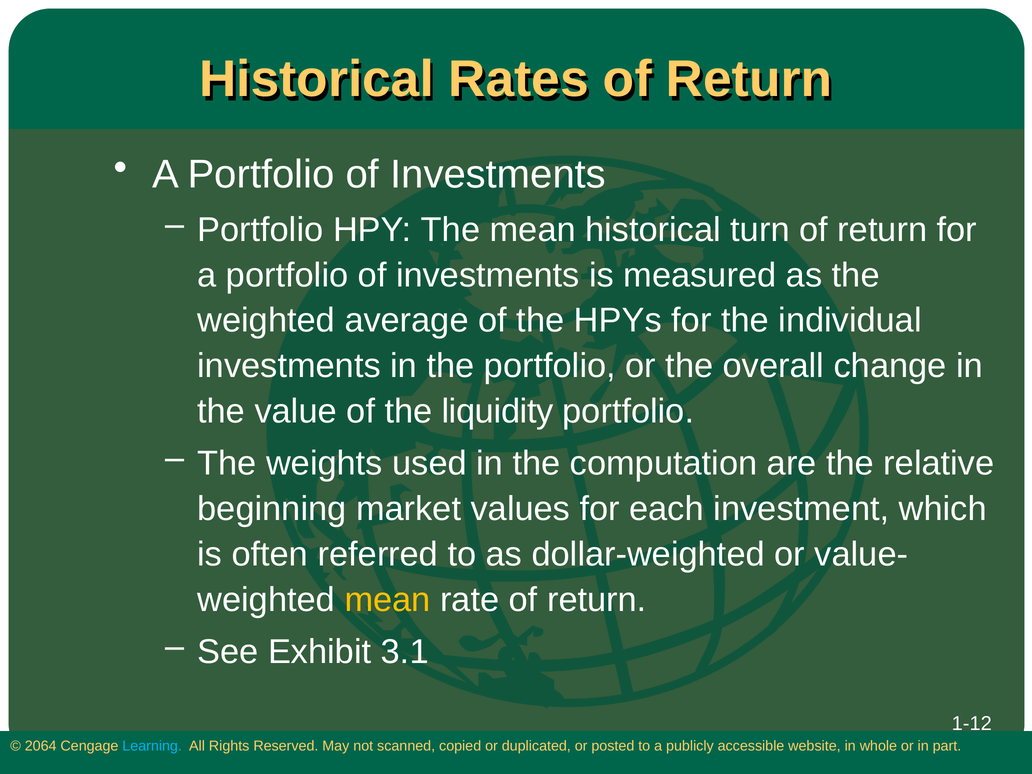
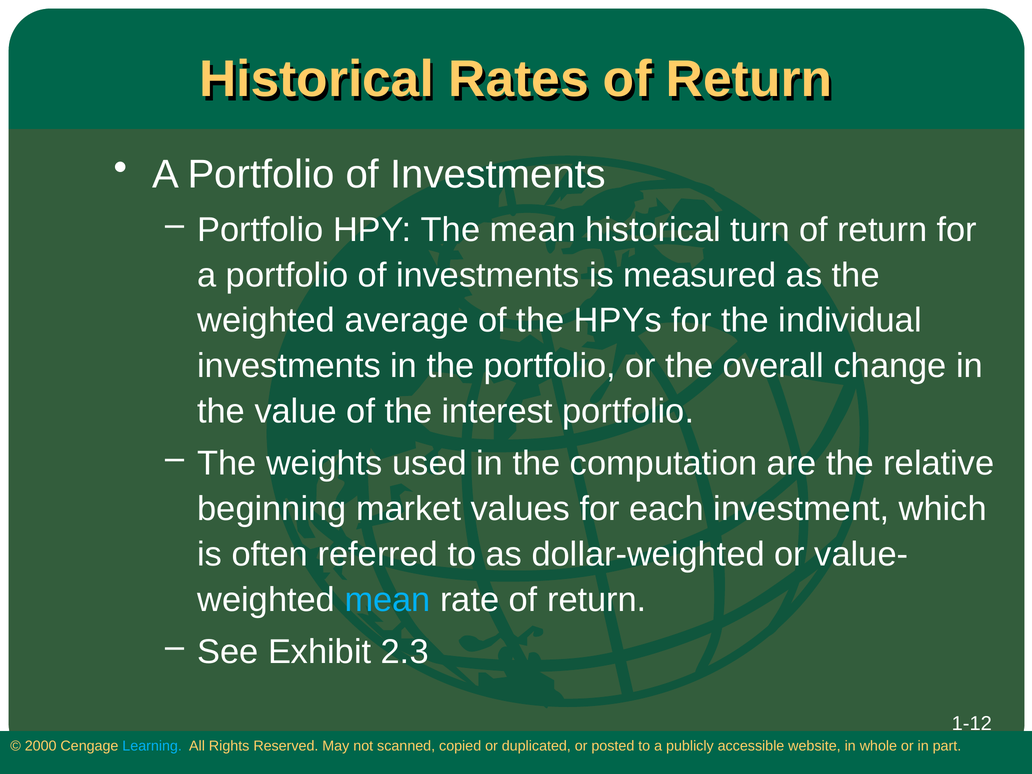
liquidity: liquidity -> interest
mean at (388, 600) colour: yellow -> light blue
3.1: 3.1 -> 2.3
2064: 2064 -> 2000
